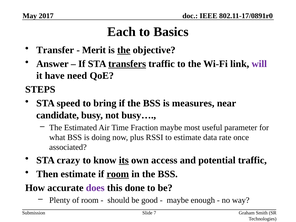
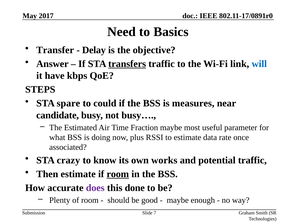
Each: Each -> Need
Merit: Merit -> Delay
the at (124, 50) underline: present -> none
will colour: purple -> blue
need: need -> kbps
speed: speed -> spare
bring: bring -> could
its underline: present -> none
access: access -> works
